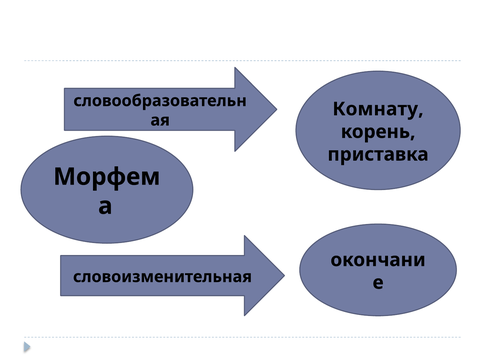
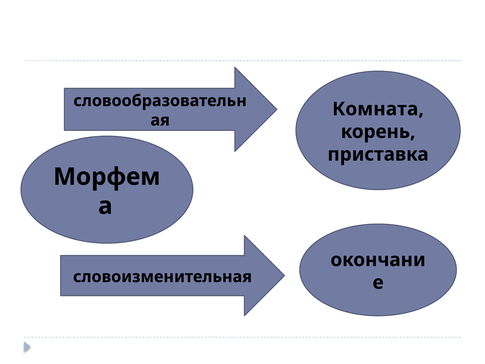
Комнату: Комнату -> Комната
